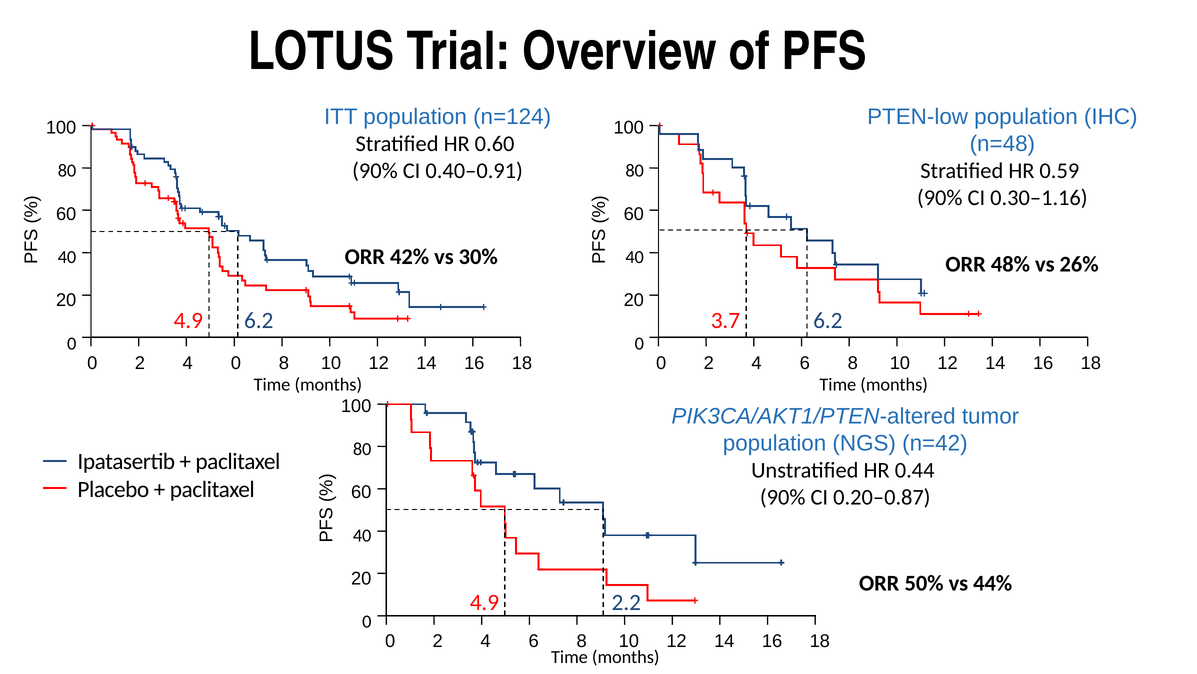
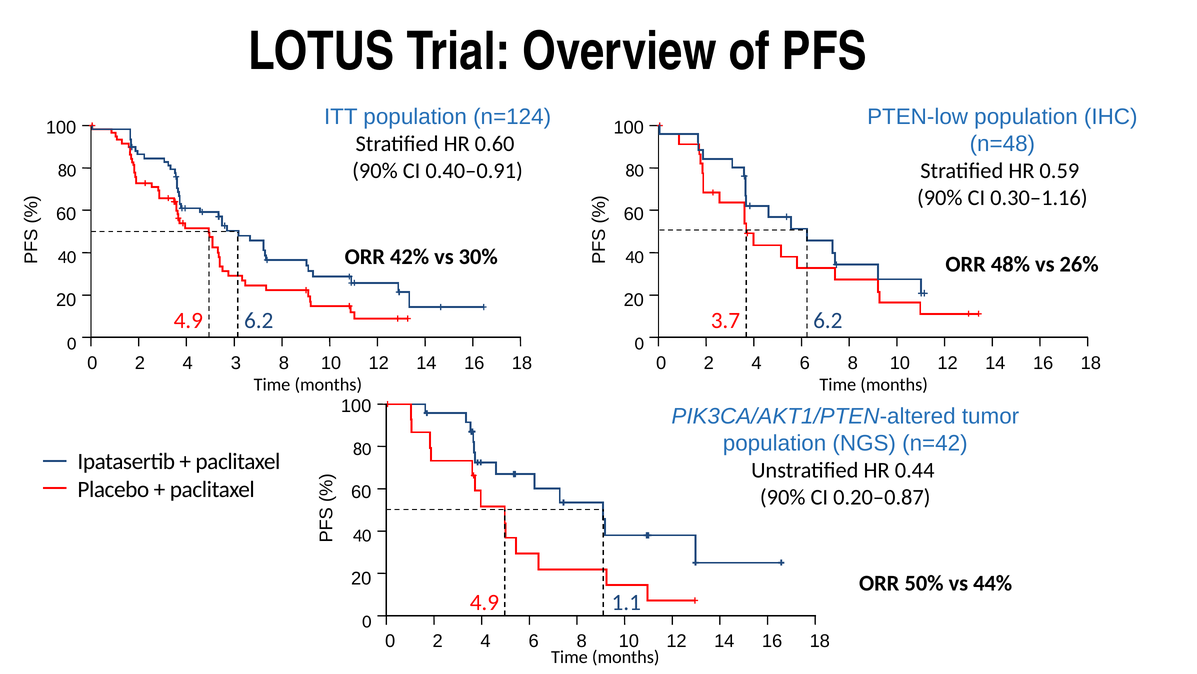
4 0: 0 -> 3
2.2: 2.2 -> 1.1
